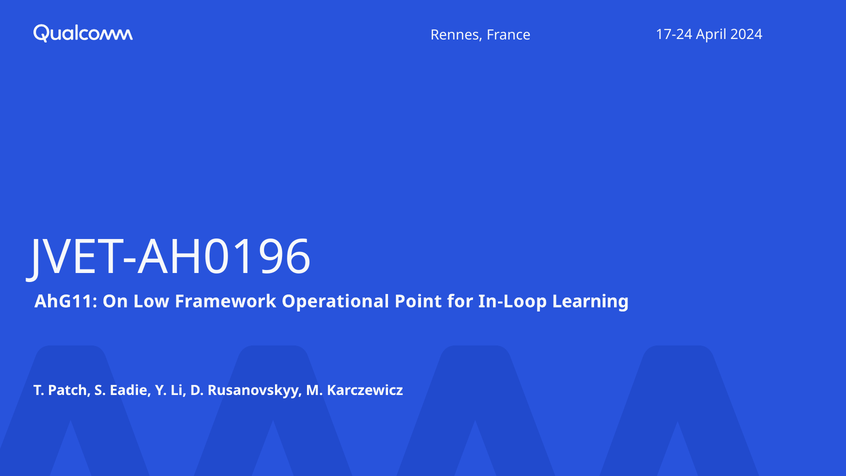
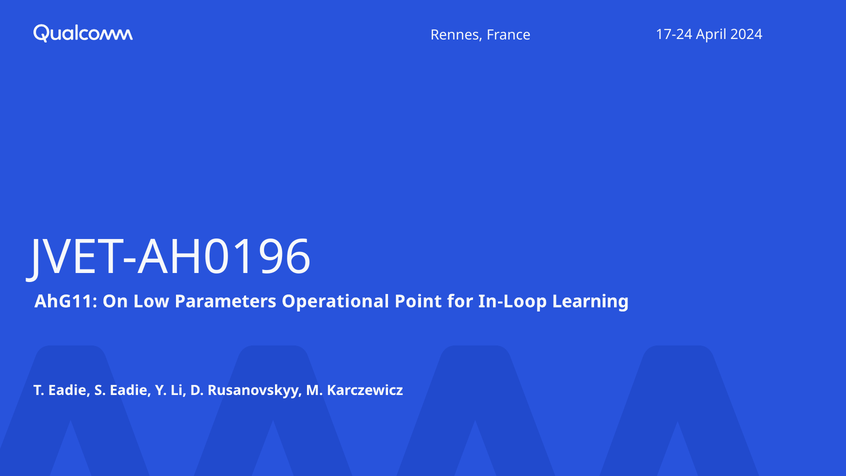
Framework: Framework -> Parameters
T Patch: Patch -> Eadie
